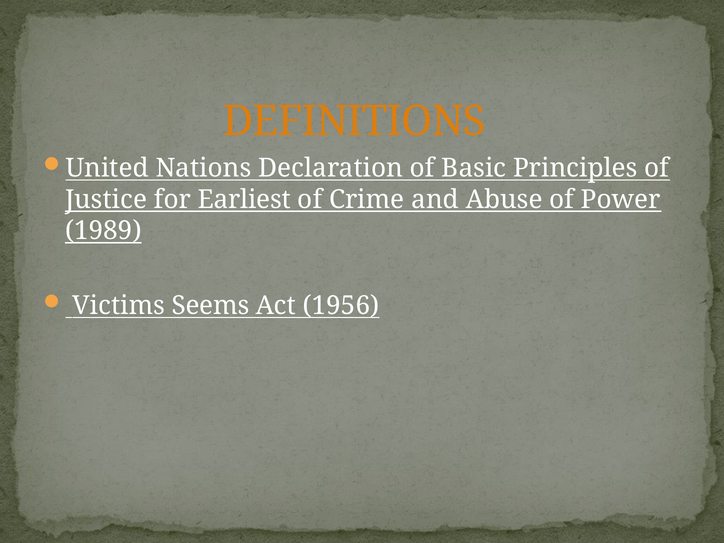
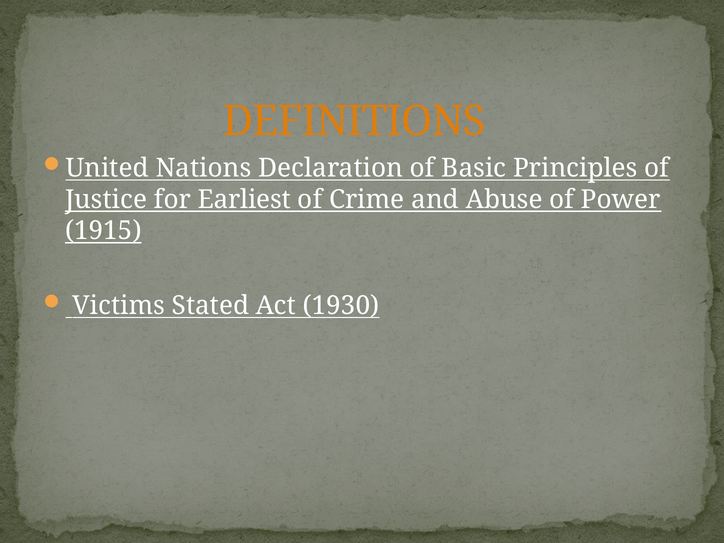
1989: 1989 -> 1915
Seems: Seems -> Stated
1956: 1956 -> 1930
